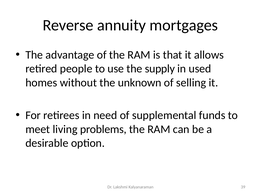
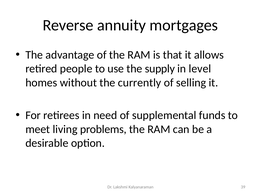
used: used -> level
unknown: unknown -> currently
